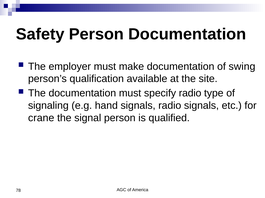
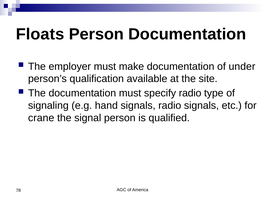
Safety: Safety -> Floats
swing: swing -> under
